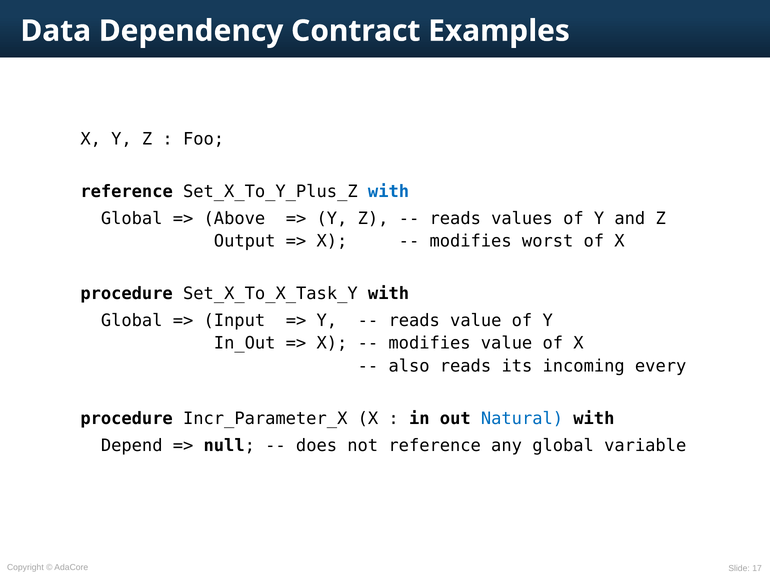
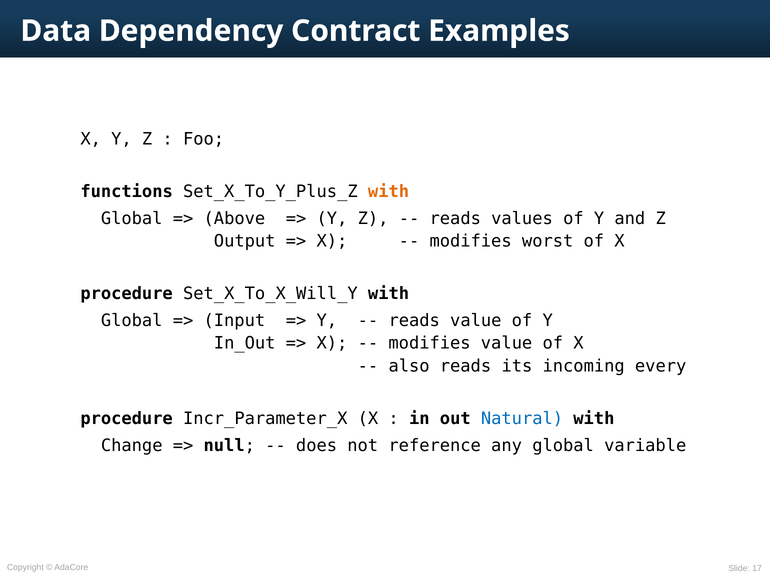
reference at (127, 192): reference -> functions
with at (389, 192) colour: blue -> orange
Set_X_To_X_Task_Y: Set_X_To_X_Task_Y -> Set_X_To_X_Will_Y
Depend: Depend -> Change
